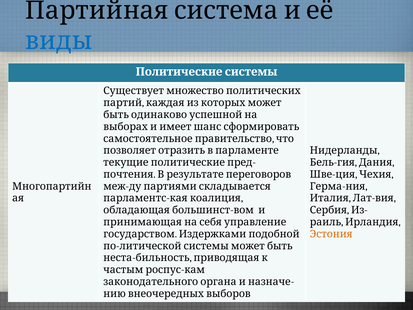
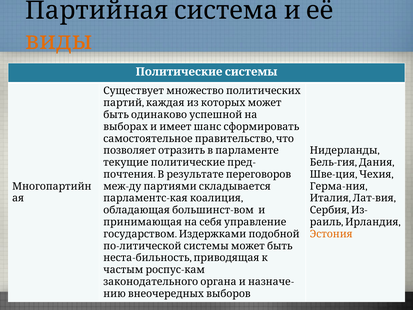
виды colour: blue -> orange
